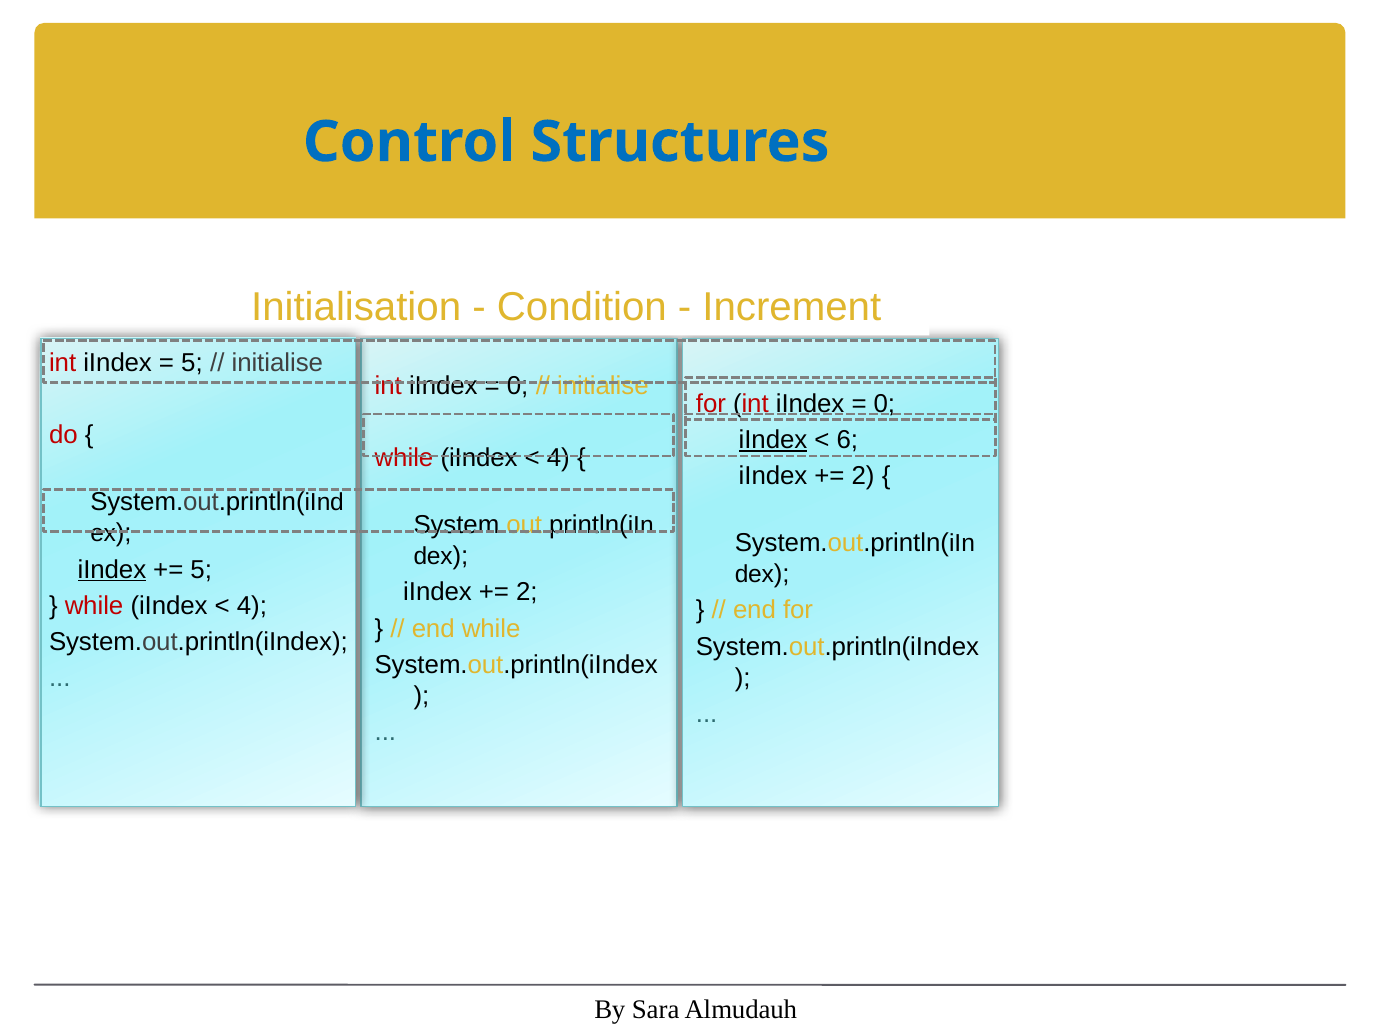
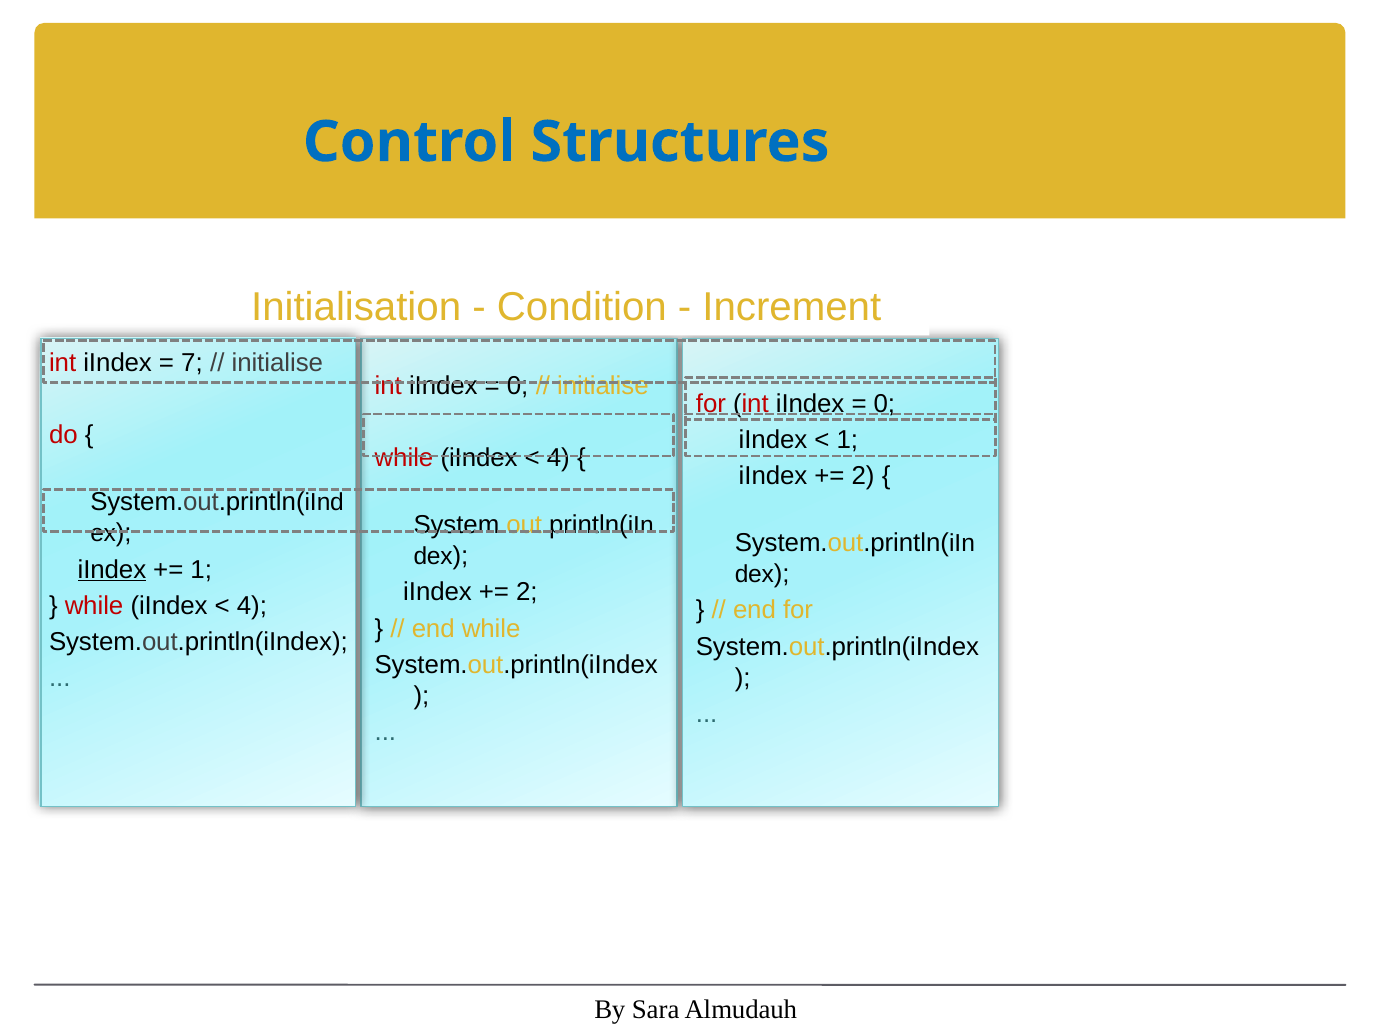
5 at (192, 363): 5 -> 7
iIndex at (773, 440) underline: present -> none
6 at (847, 440): 6 -> 1
5 at (201, 570): 5 -> 1
